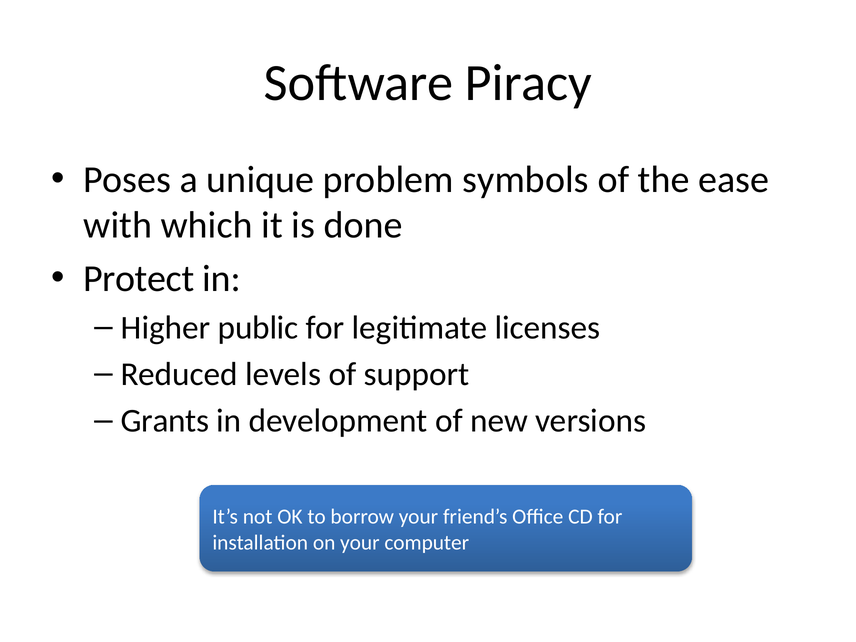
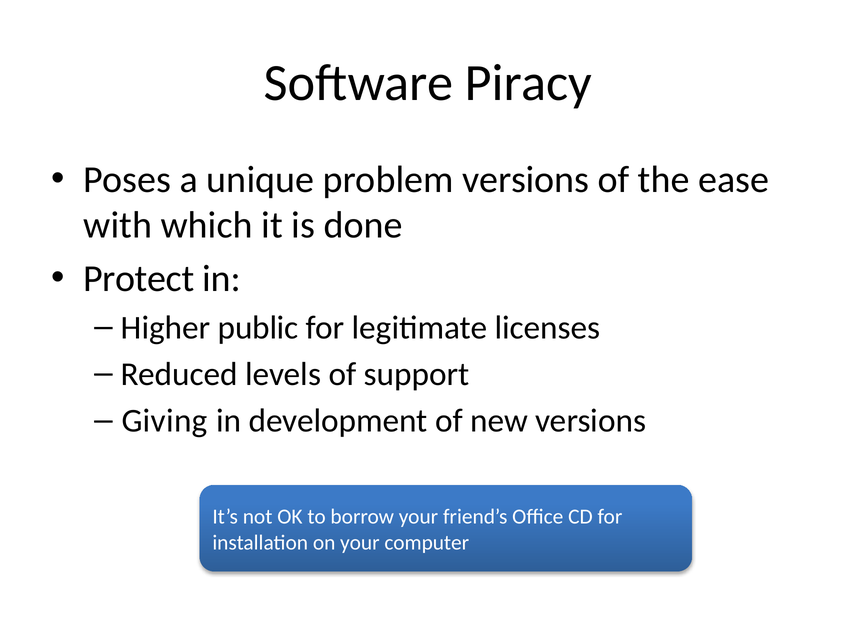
problem symbols: symbols -> versions
Grants: Grants -> Giving
